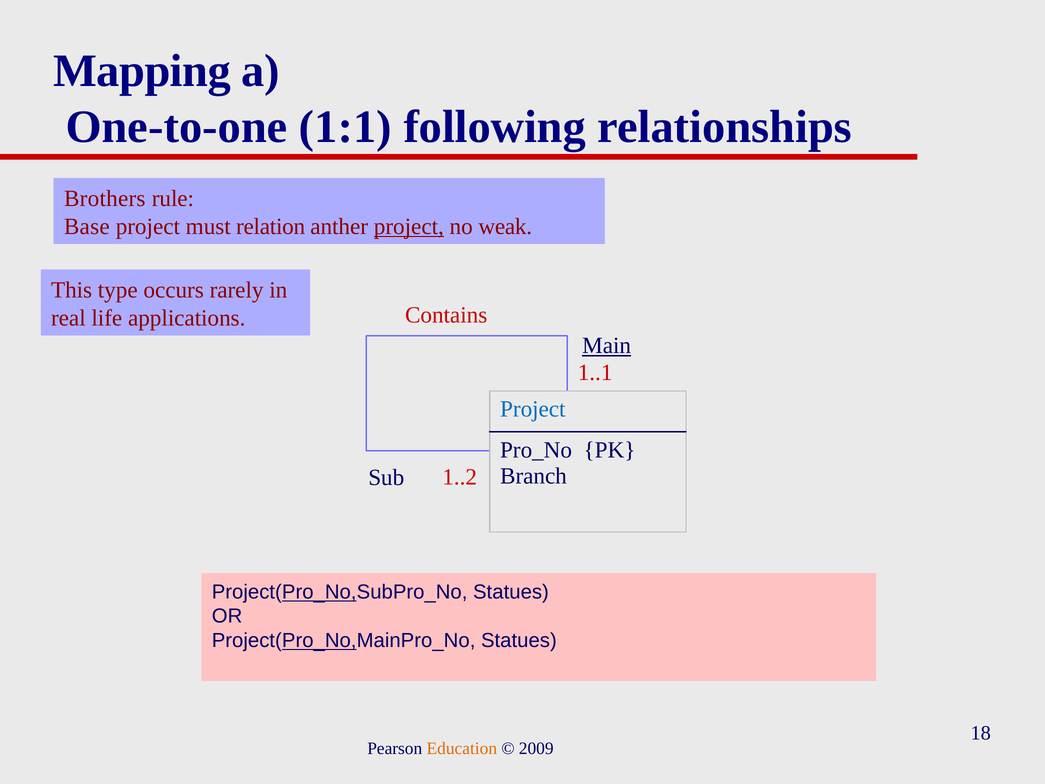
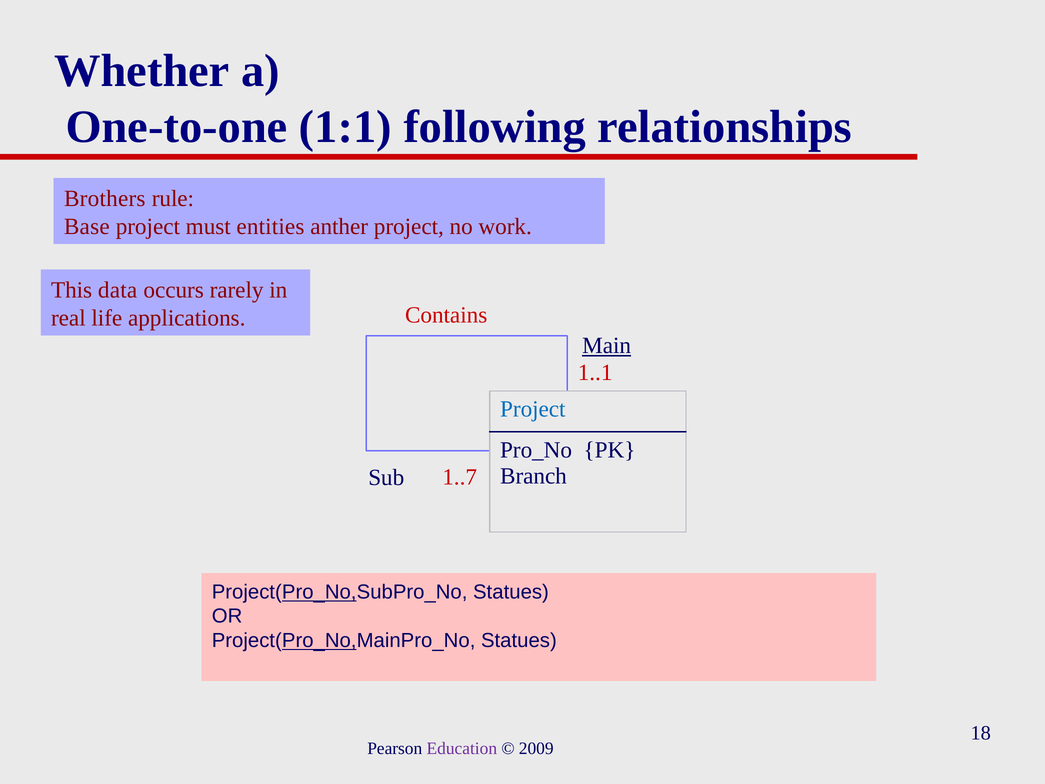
Mapping: Mapping -> Whether
relation: relation -> entities
project at (409, 226) underline: present -> none
weak: weak -> work
type: type -> data
1..2: 1..2 -> 1..7
Education colour: orange -> purple
